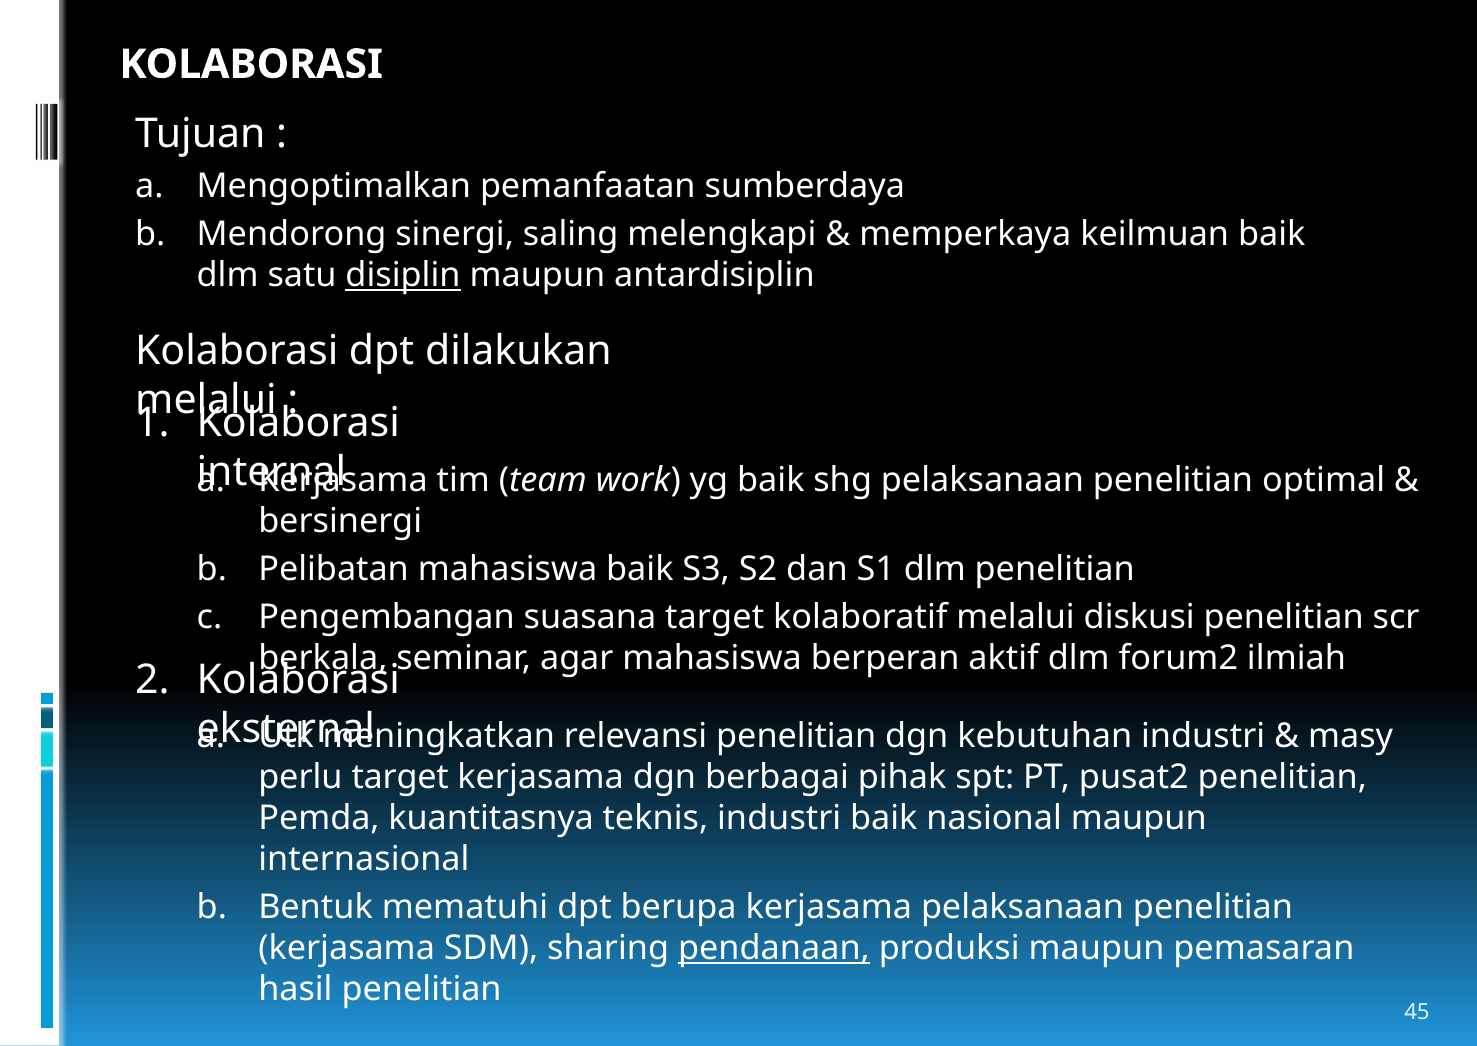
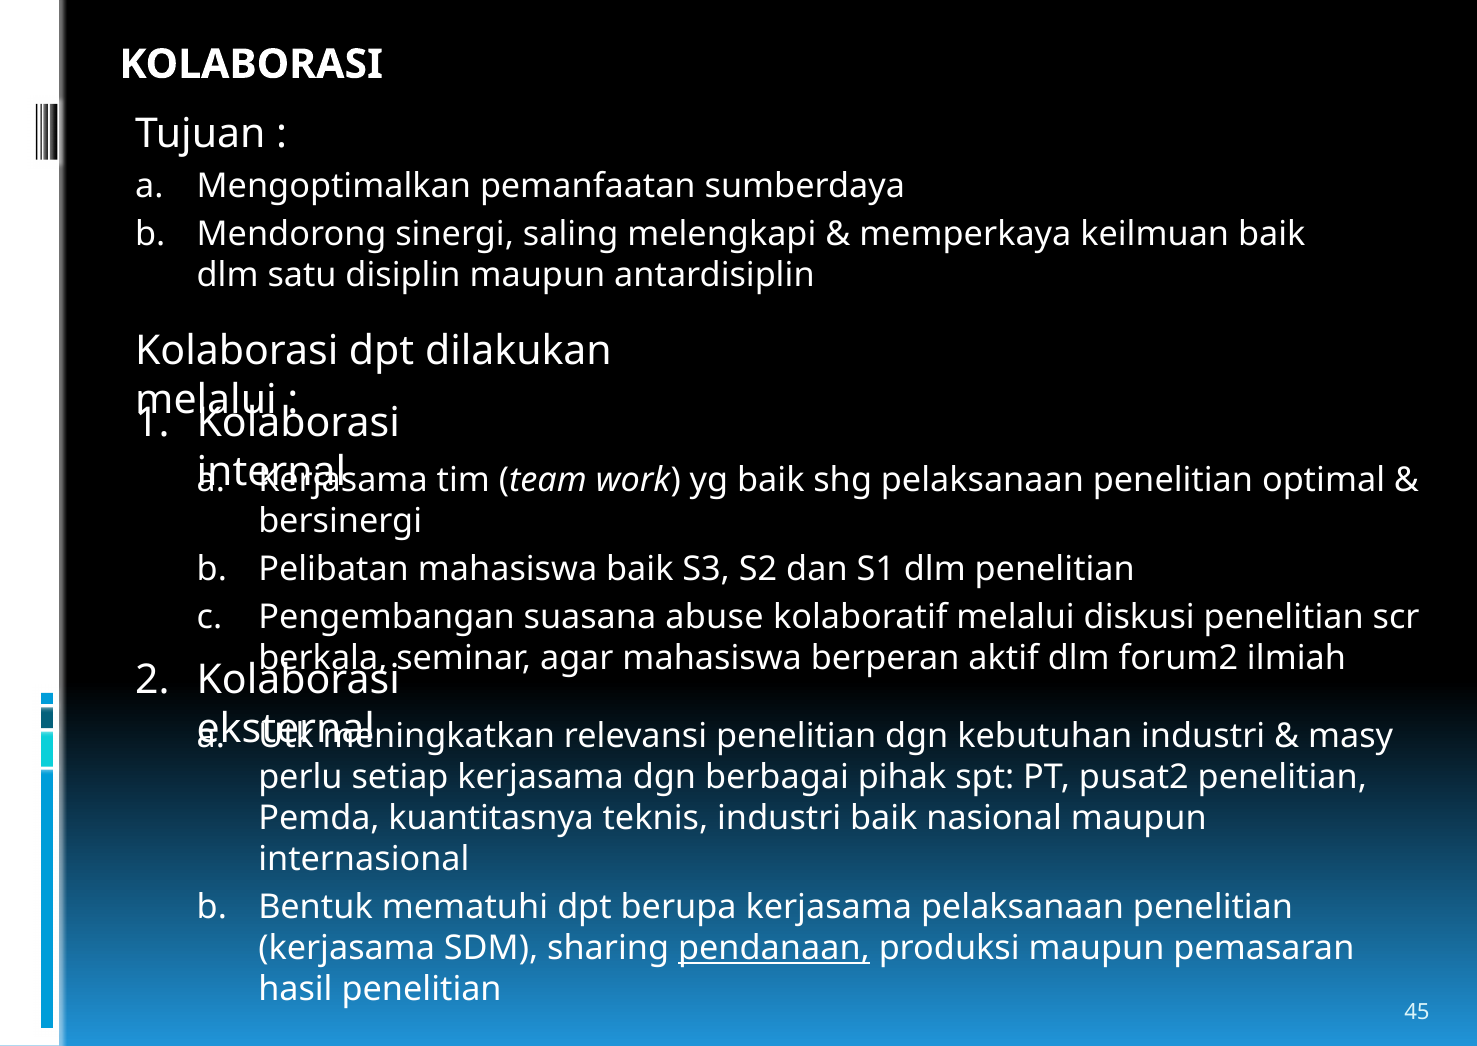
disiplin underline: present -> none
suasana target: target -> abuse
perlu target: target -> setiap
